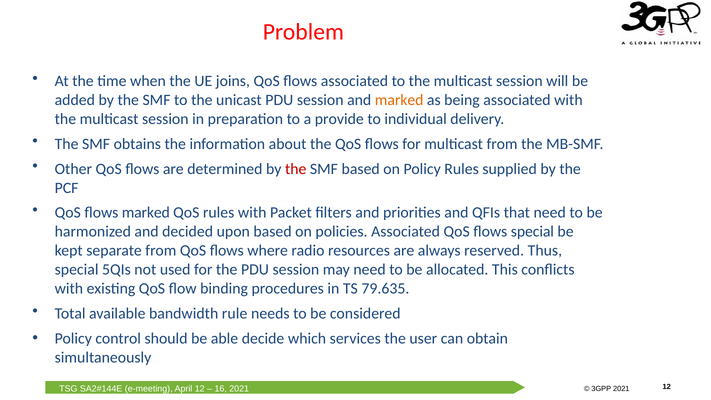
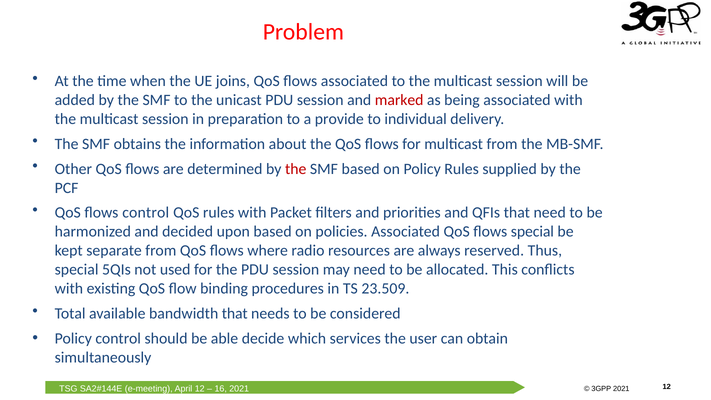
marked at (399, 100) colour: orange -> red
flows marked: marked -> control
79.635: 79.635 -> 23.509
bandwidth rule: rule -> that
